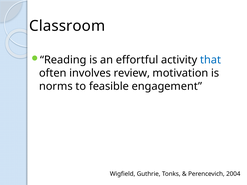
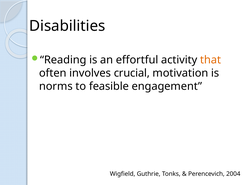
Classroom: Classroom -> Disabilities
that colour: blue -> orange
review: review -> crucial
